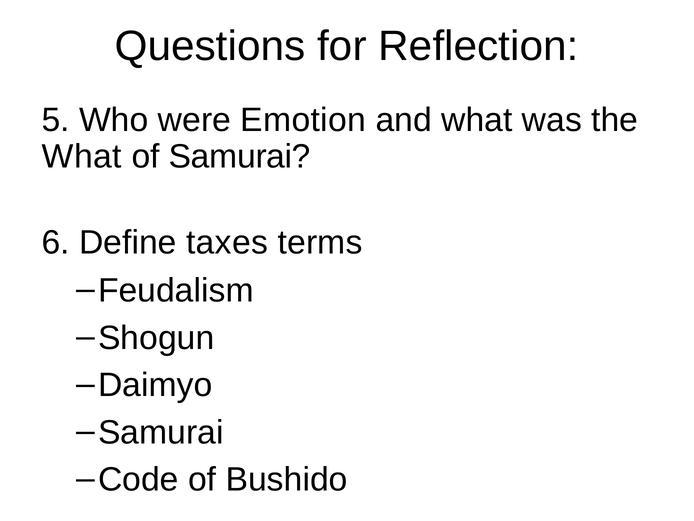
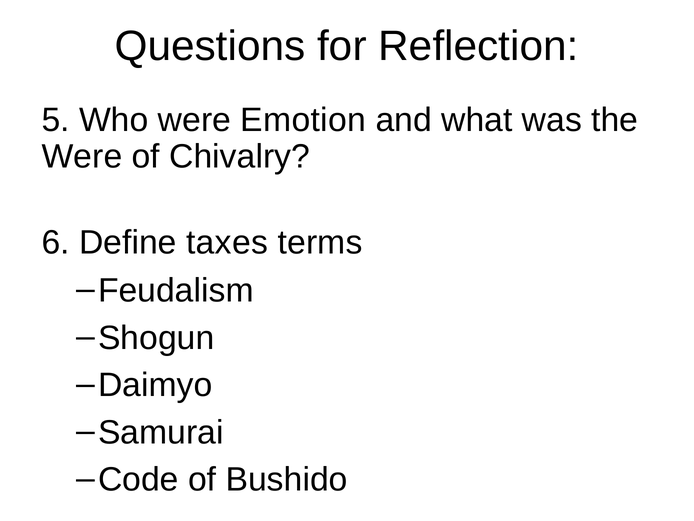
What at (82, 156): What -> Were
of Samurai: Samurai -> Chivalry
